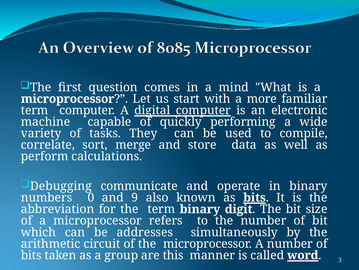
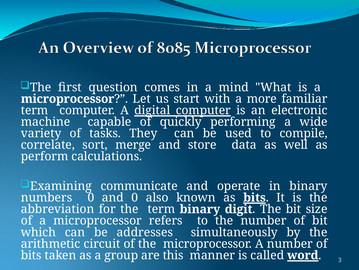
Debugging: Debugging -> Examining
and 9: 9 -> 0
